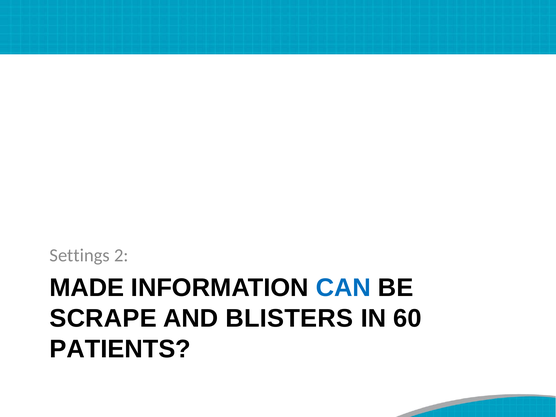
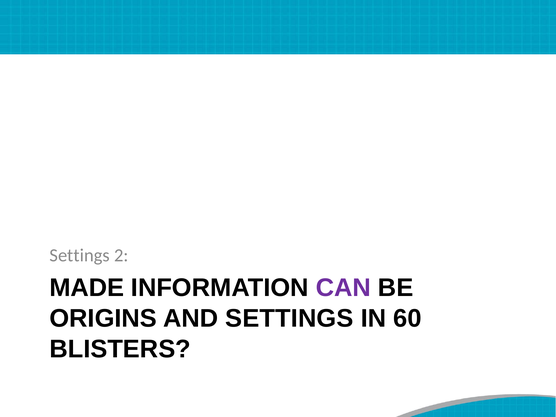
CAN colour: blue -> purple
SCRAPE: SCRAPE -> ORIGINS
AND BLISTERS: BLISTERS -> SETTINGS
PATIENTS: PATIENTS -> BLISTERS
